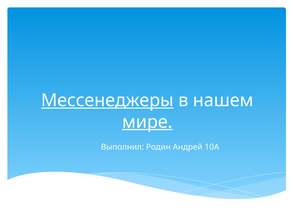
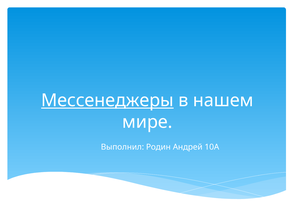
мире underline: present -> none
